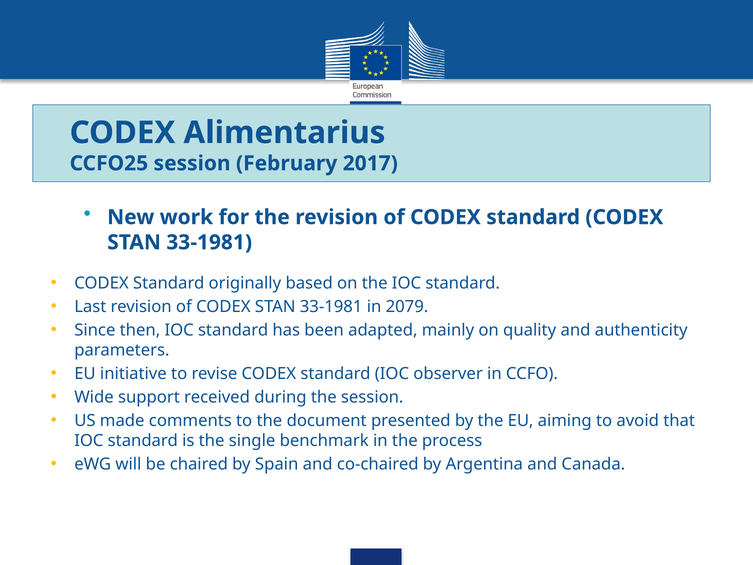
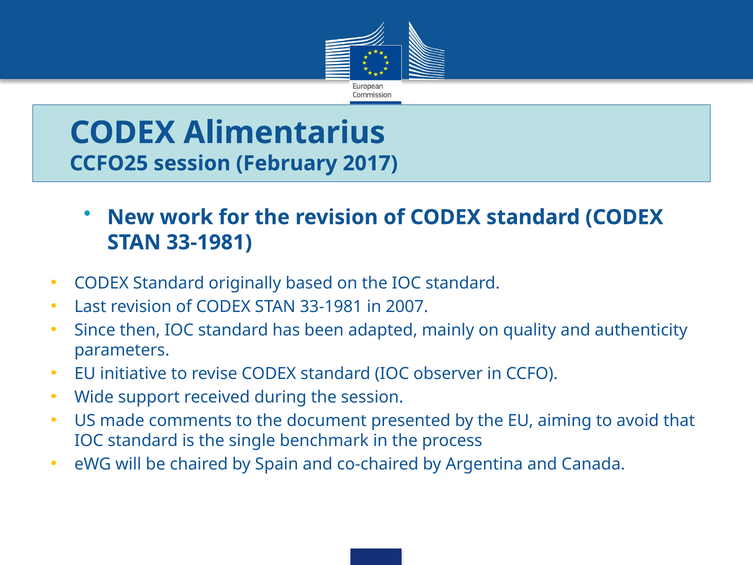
2079: 2079 -> 2007
